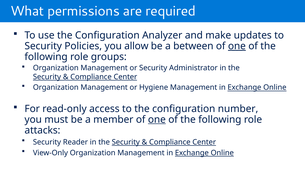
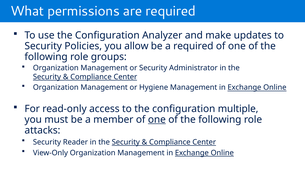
a between: between -> required
one at (237, 46) underline: present -> none
number: number -> multiple
